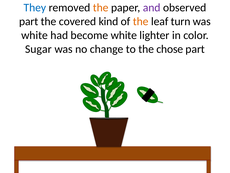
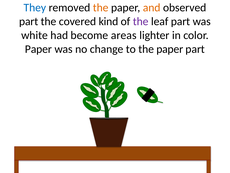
and colour: purple -> orange
the at (141, 21) colour: orange -> purple
leaf turn: turn -> part
become white: white -> areas
Sugar at (38, 49): Sugar -> Paper
to the chose: chose -> paper
